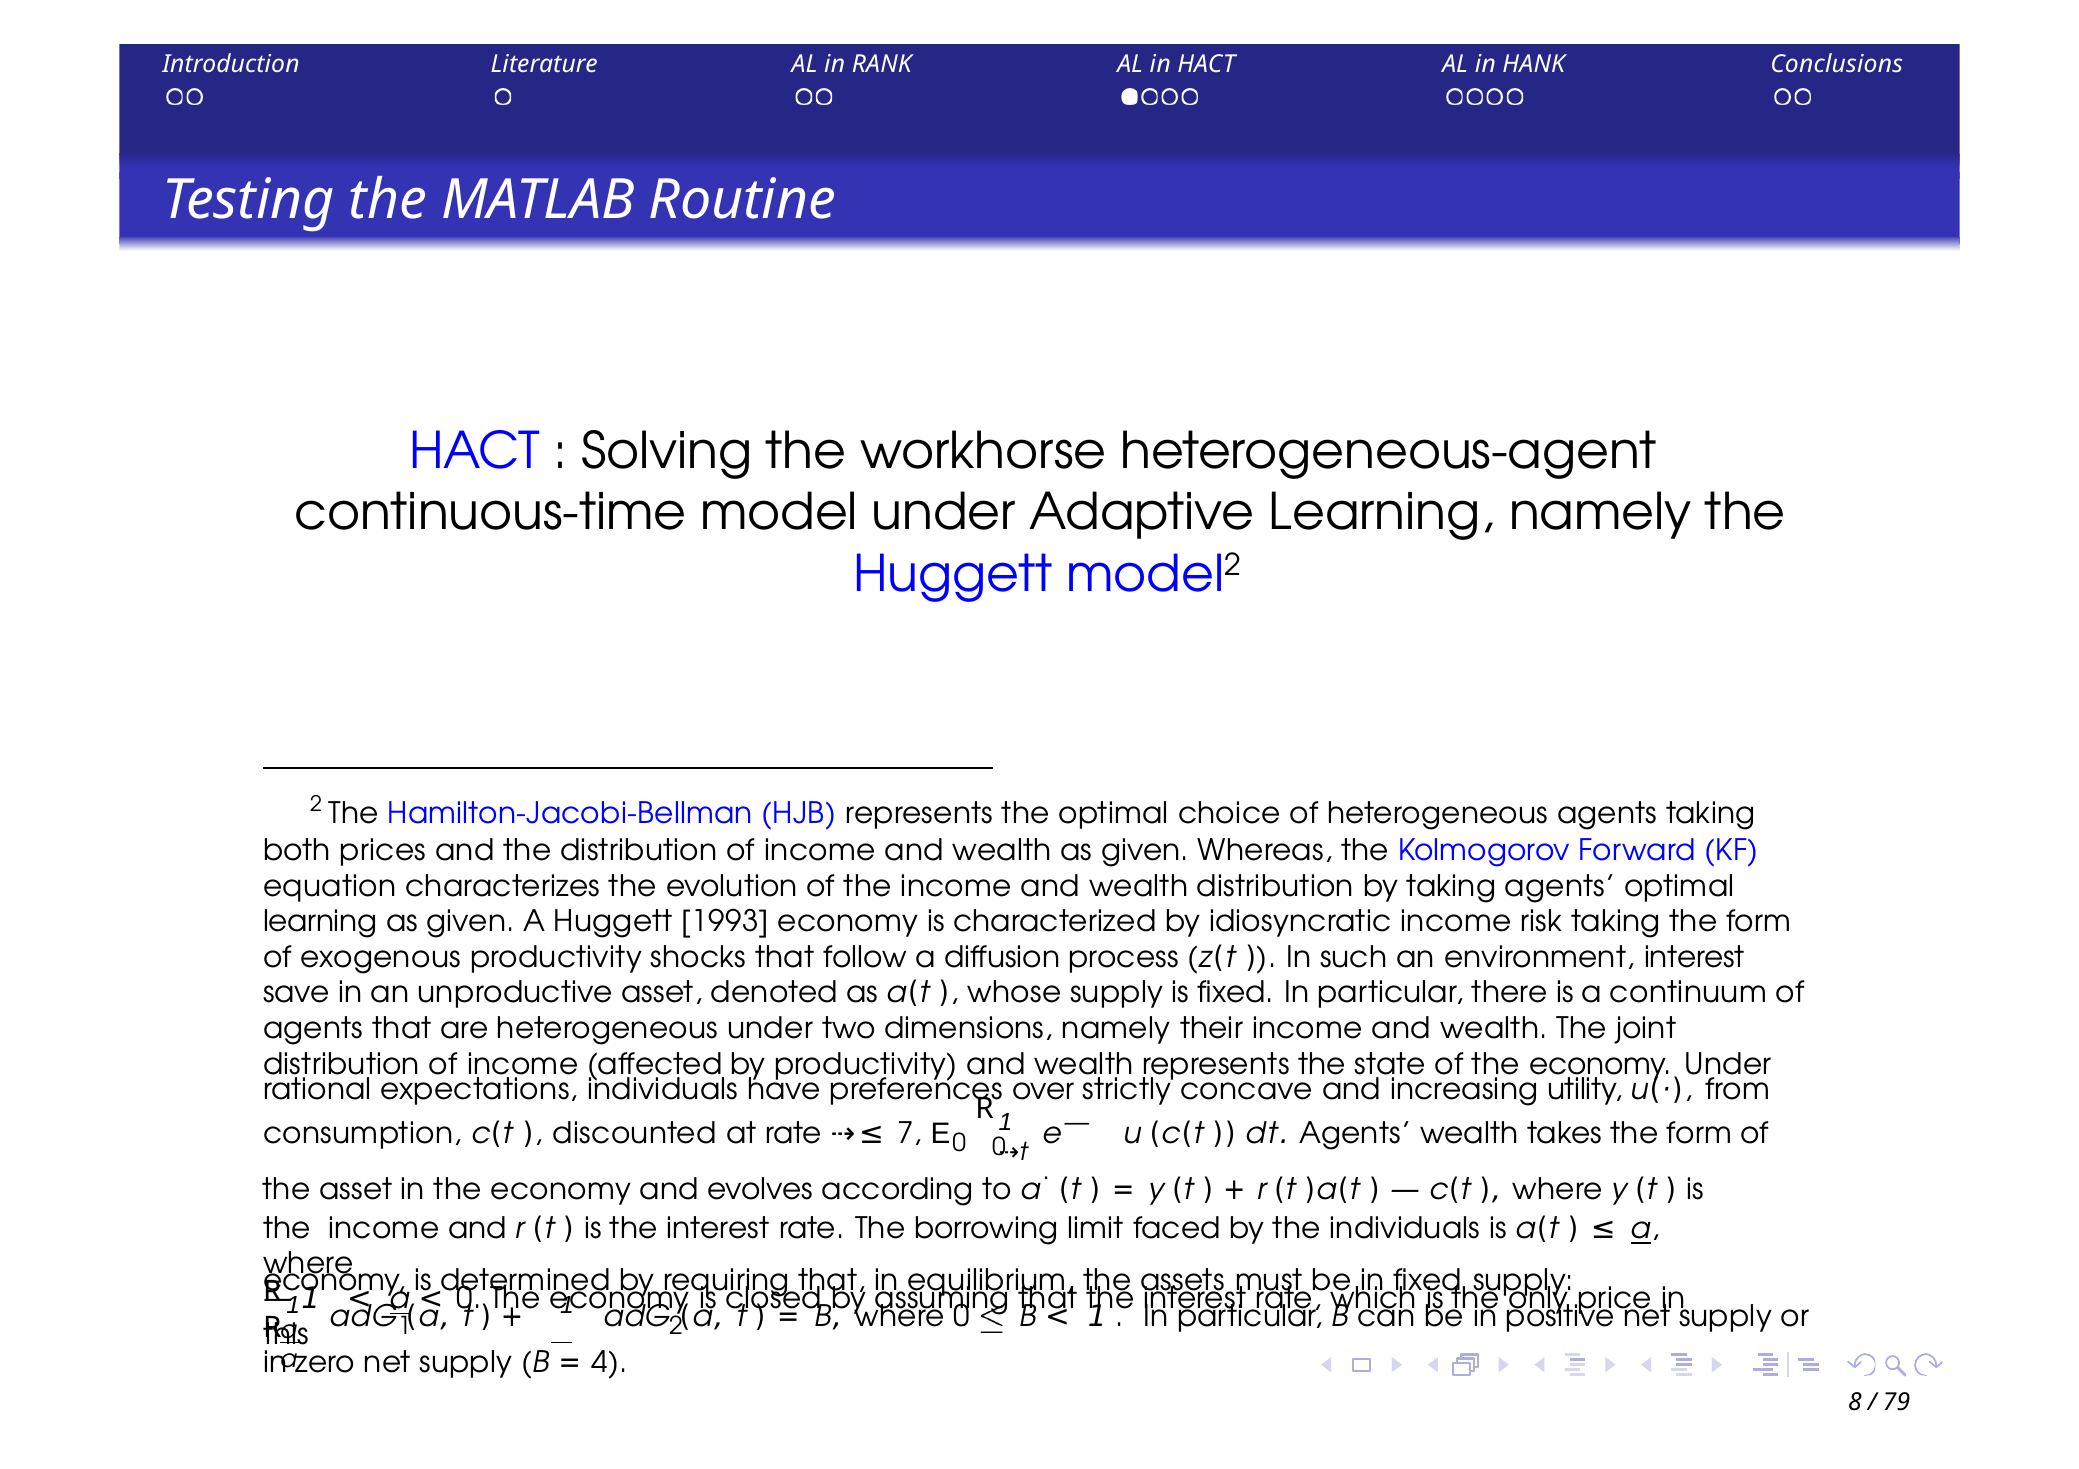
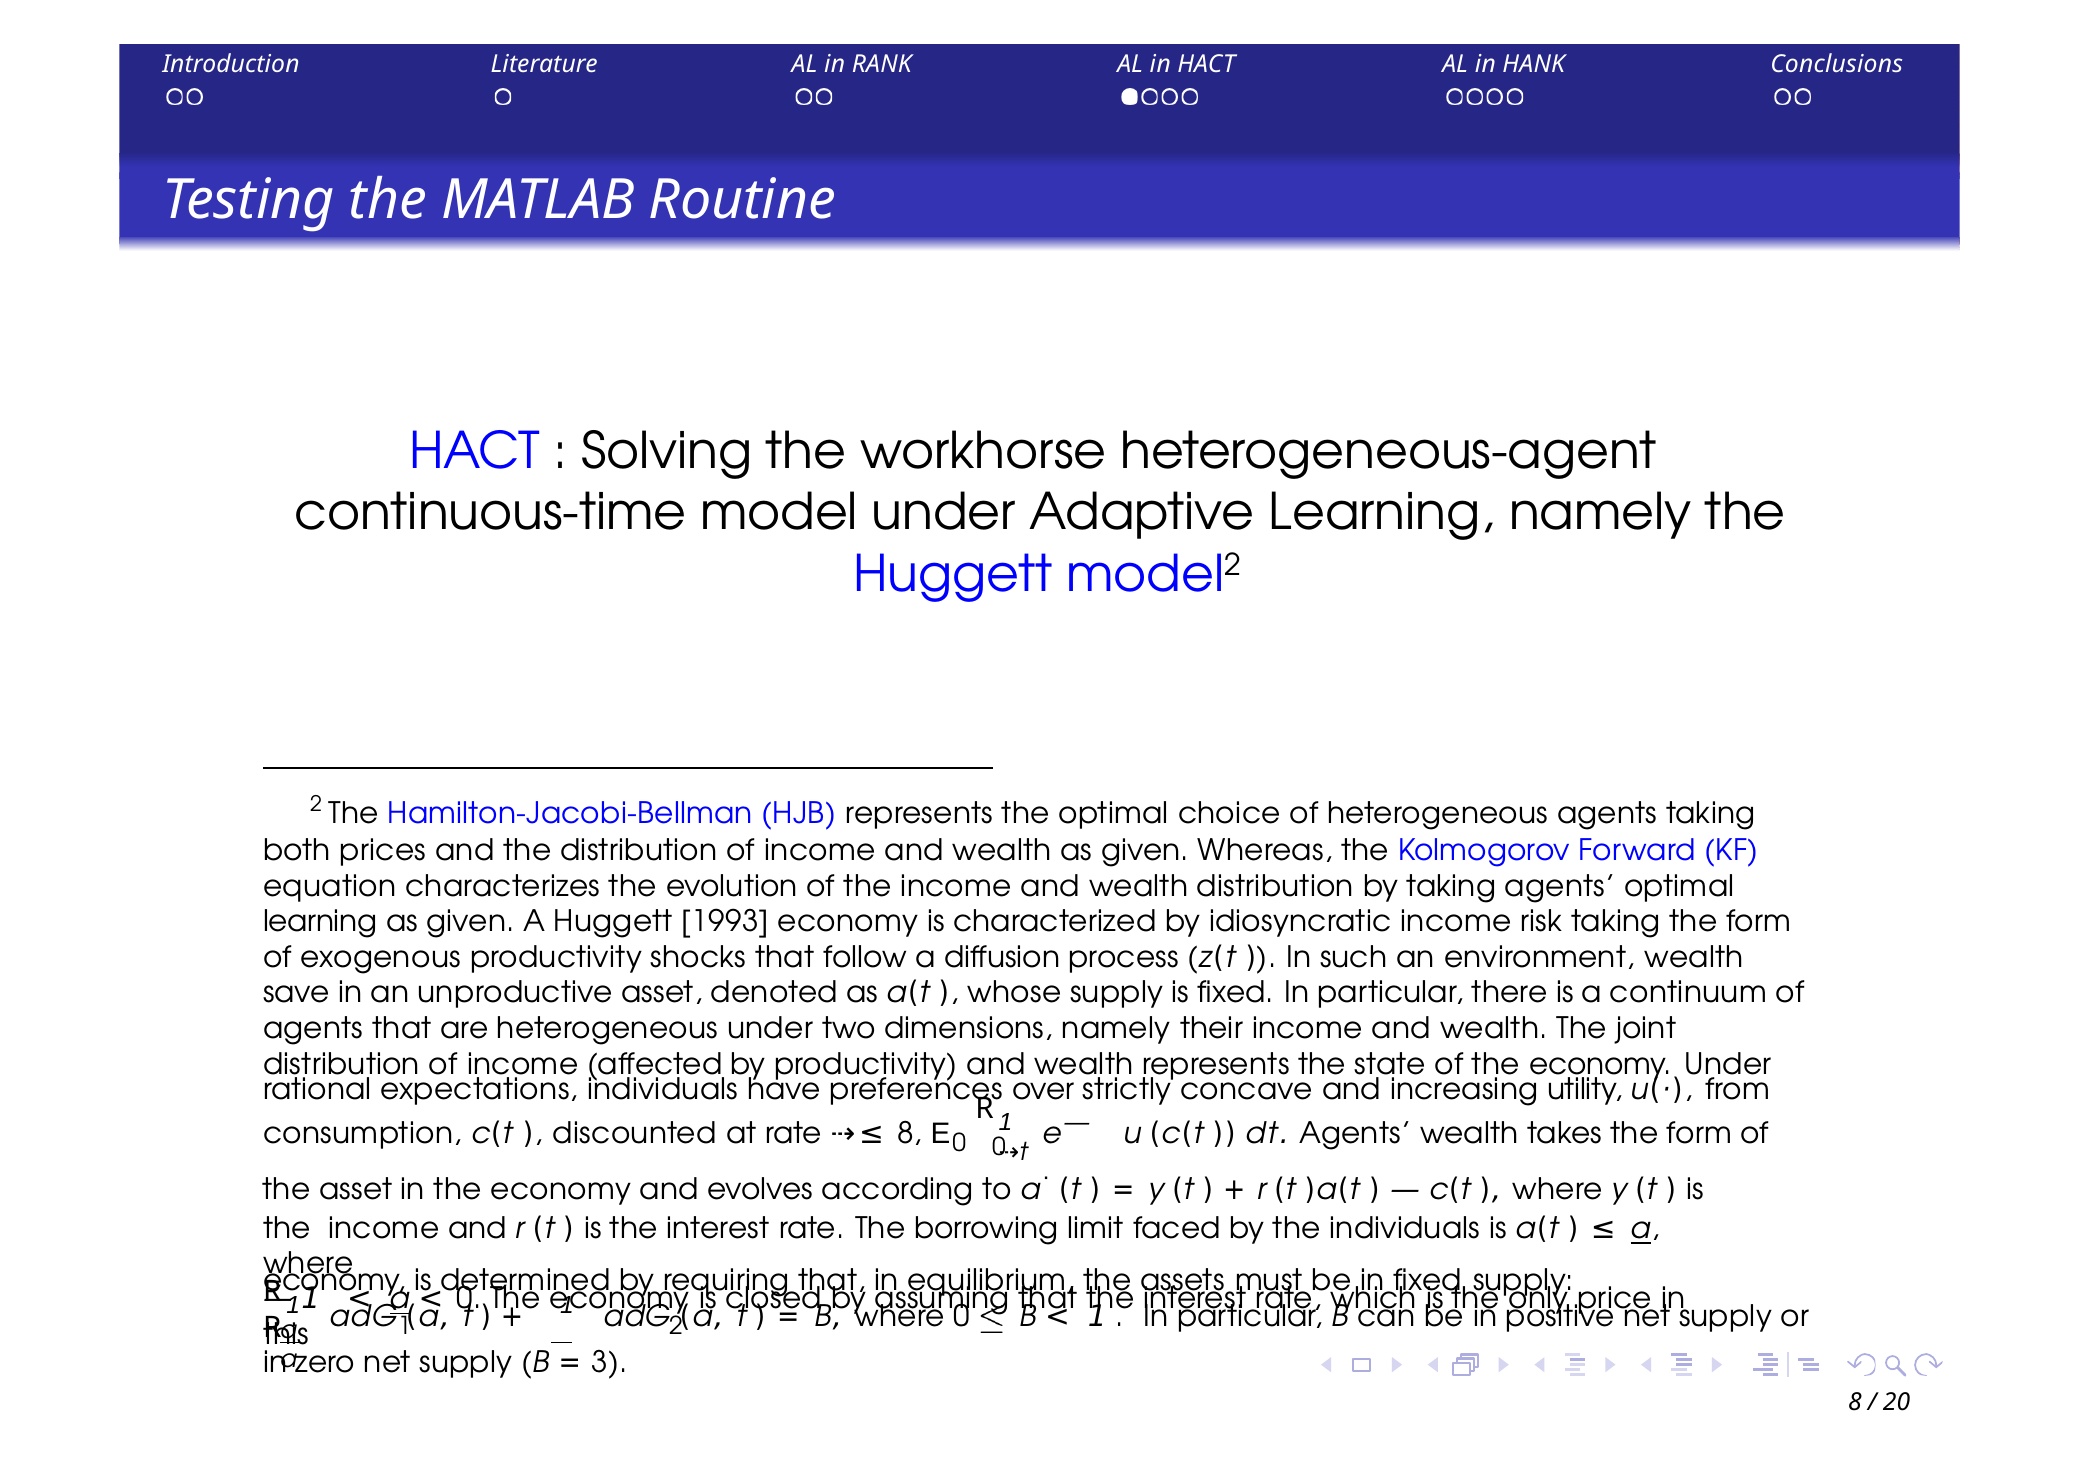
environment interest: interest -> wealth
7 at (910, 1134): 7 -> 8
4: 4 -> 3
79: 79 -> 20
